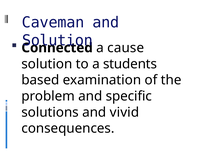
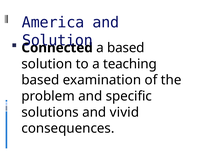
Caveman: Caveman -> America
a cause: cause -> based
students: students -> teaching
